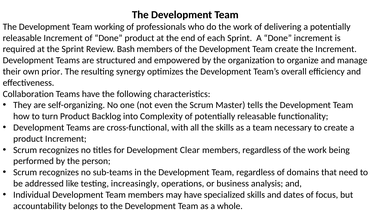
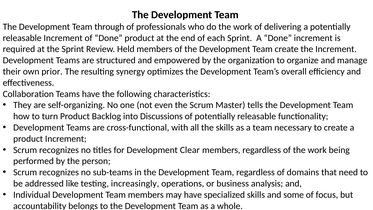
working: working -> through
Bash: Bash -> Held
Complexity: Complexity -> Discussions
dates: dates -> some
